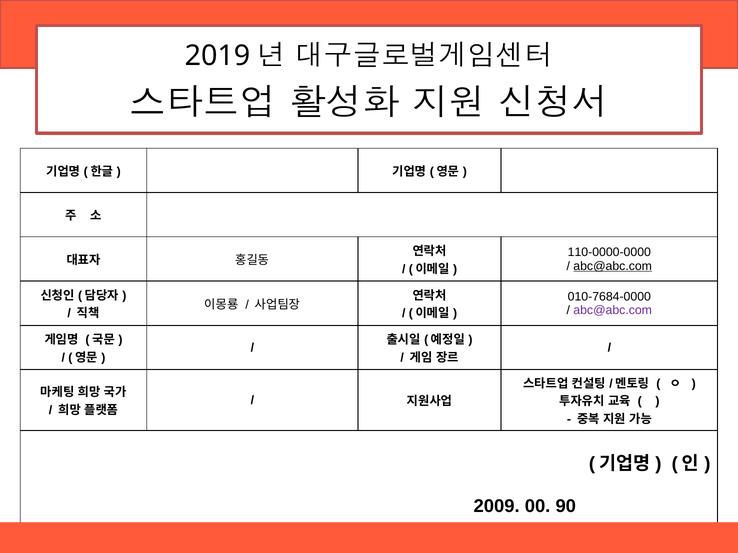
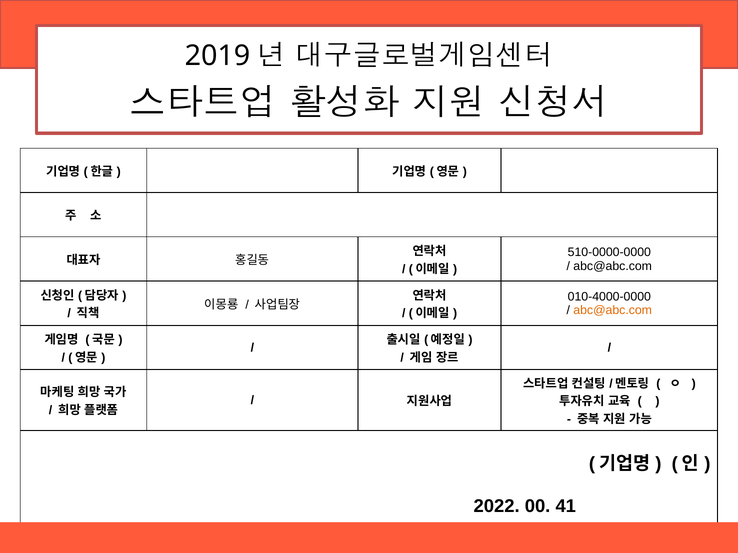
110-0000-0000: 110-0000-0000 -> 510-0000-0000
abc@abc.com at (613, 266) underline: present -> none
010-7684-0000: 010-7684-0000 -> 010-4000-0000
abc@abc.com at (613, 311) colour: purple -> orange
2009: 2009 -> 2022
90: 90 -> 41
